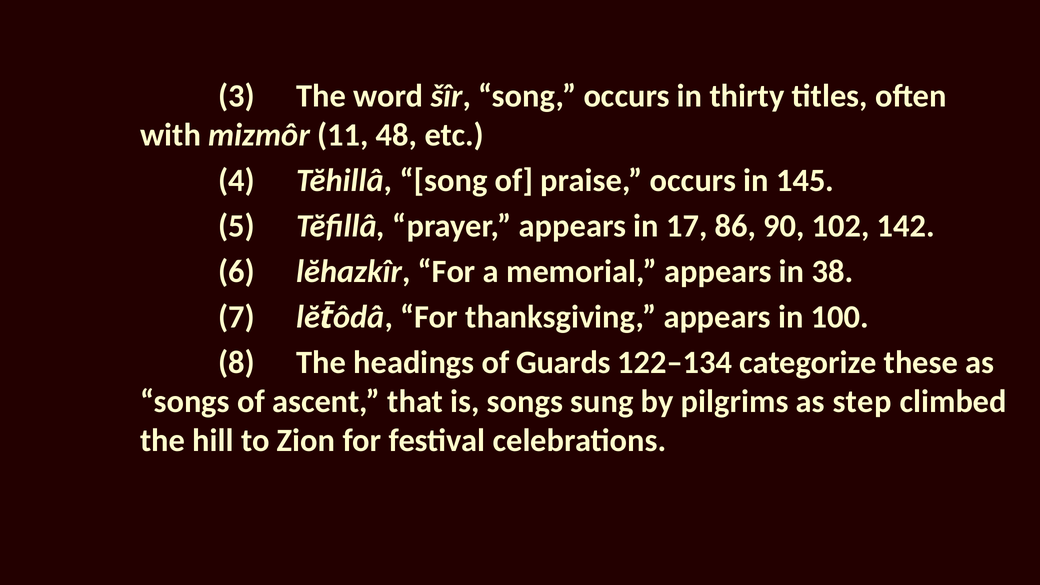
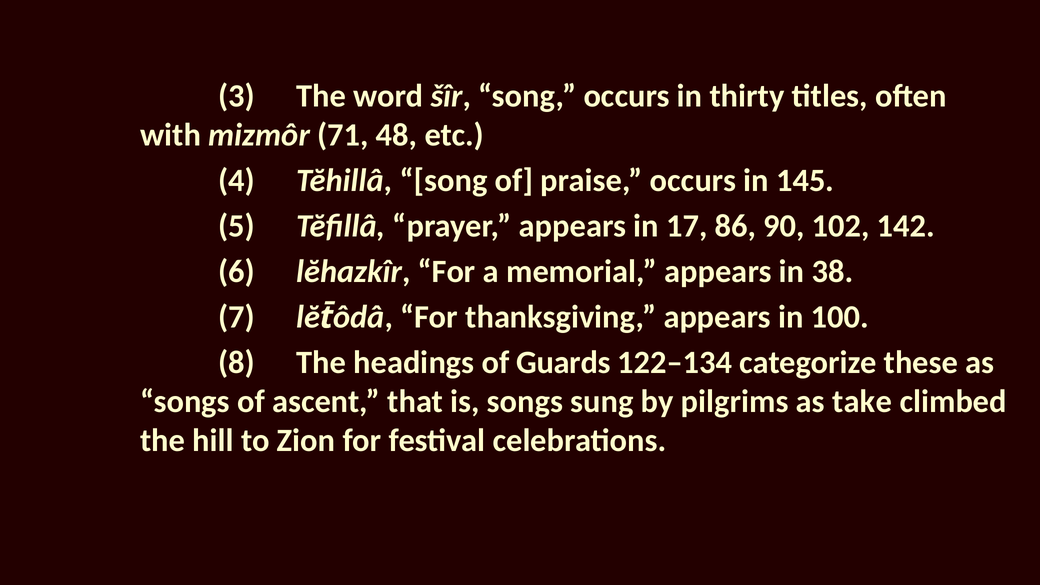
11: 11 -> 71
step: step -> take
